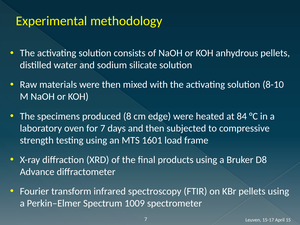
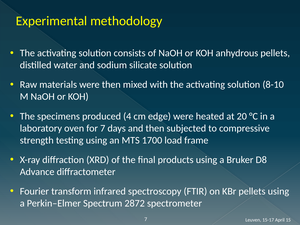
8: 8 -> 4
84: 84 -> 20
1601: 1601 -> 1700
1009: 1009 -> 2872
